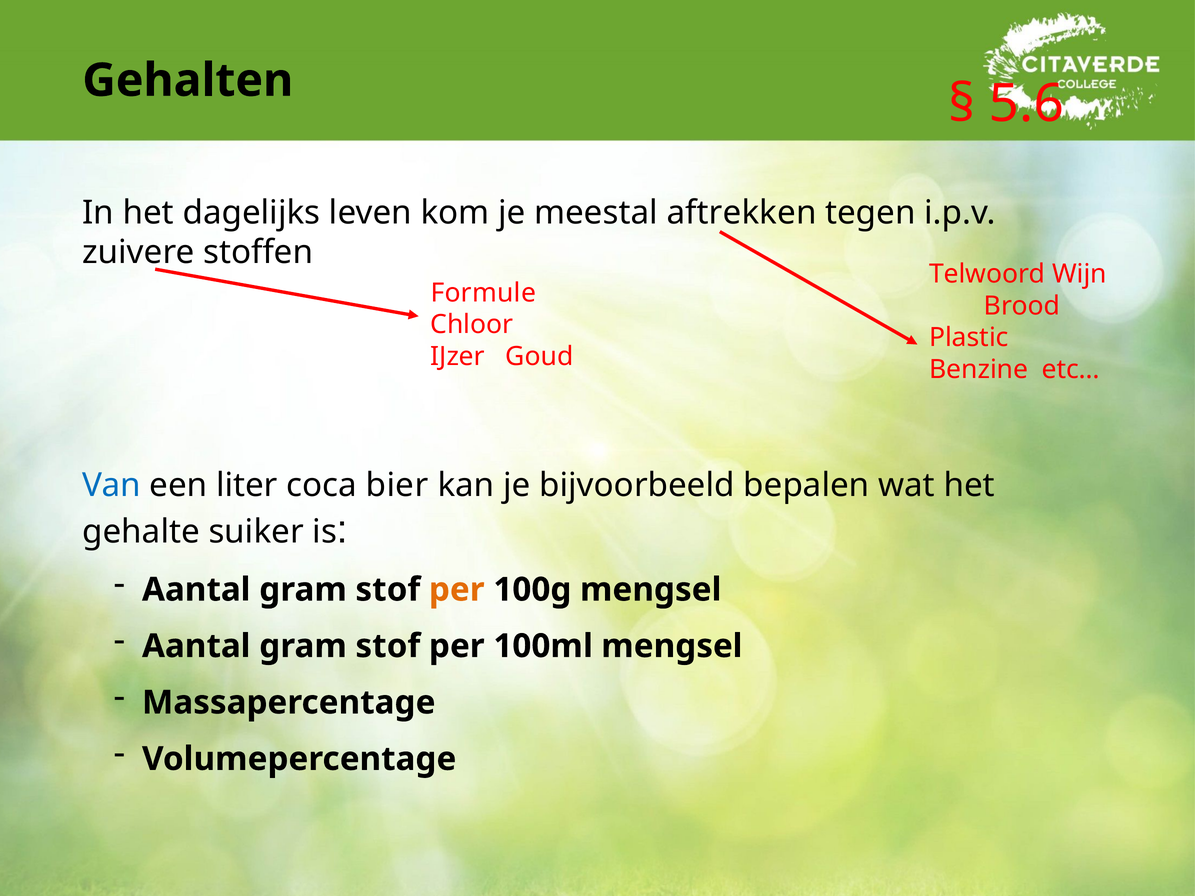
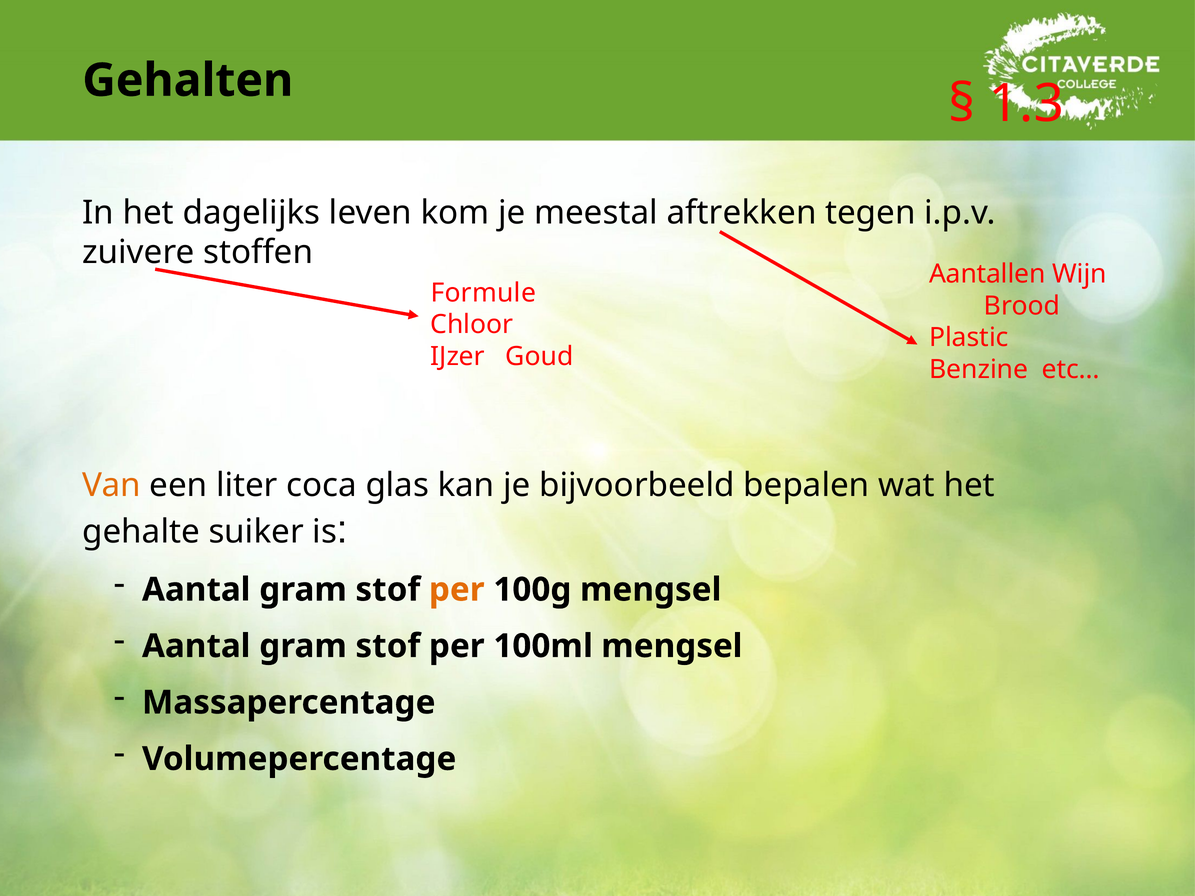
5.6: 5.6 -> 1.3
Telwoord: Telwoord -> Aantallen
Van colour: blue -> orange
bier: bier -> glas
